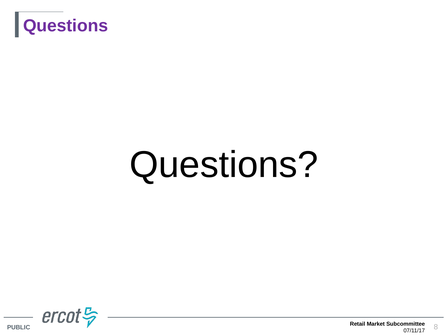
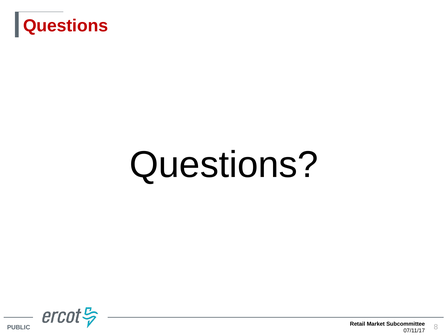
Questions at (66, 26) colour: purple -> red
